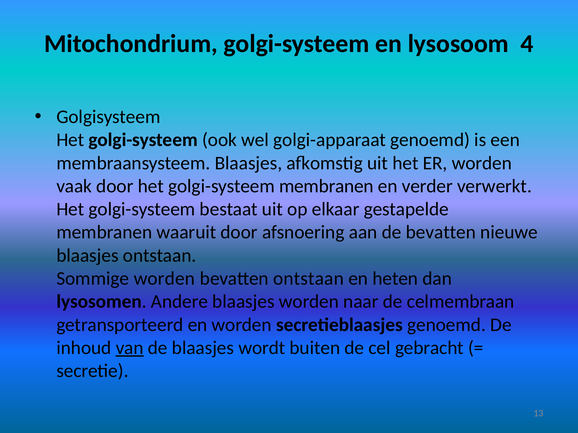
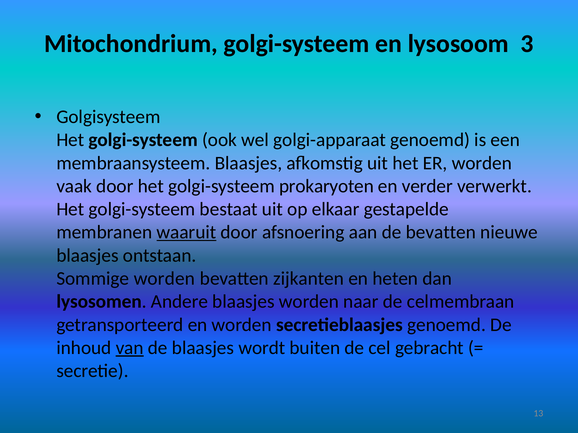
4: 4 -> 3
golgi-systeem membranen: membranen -> prokaryoten
waaruit underline: none -> present
bevatten ontstaan: ontstaan -> zijkanten
